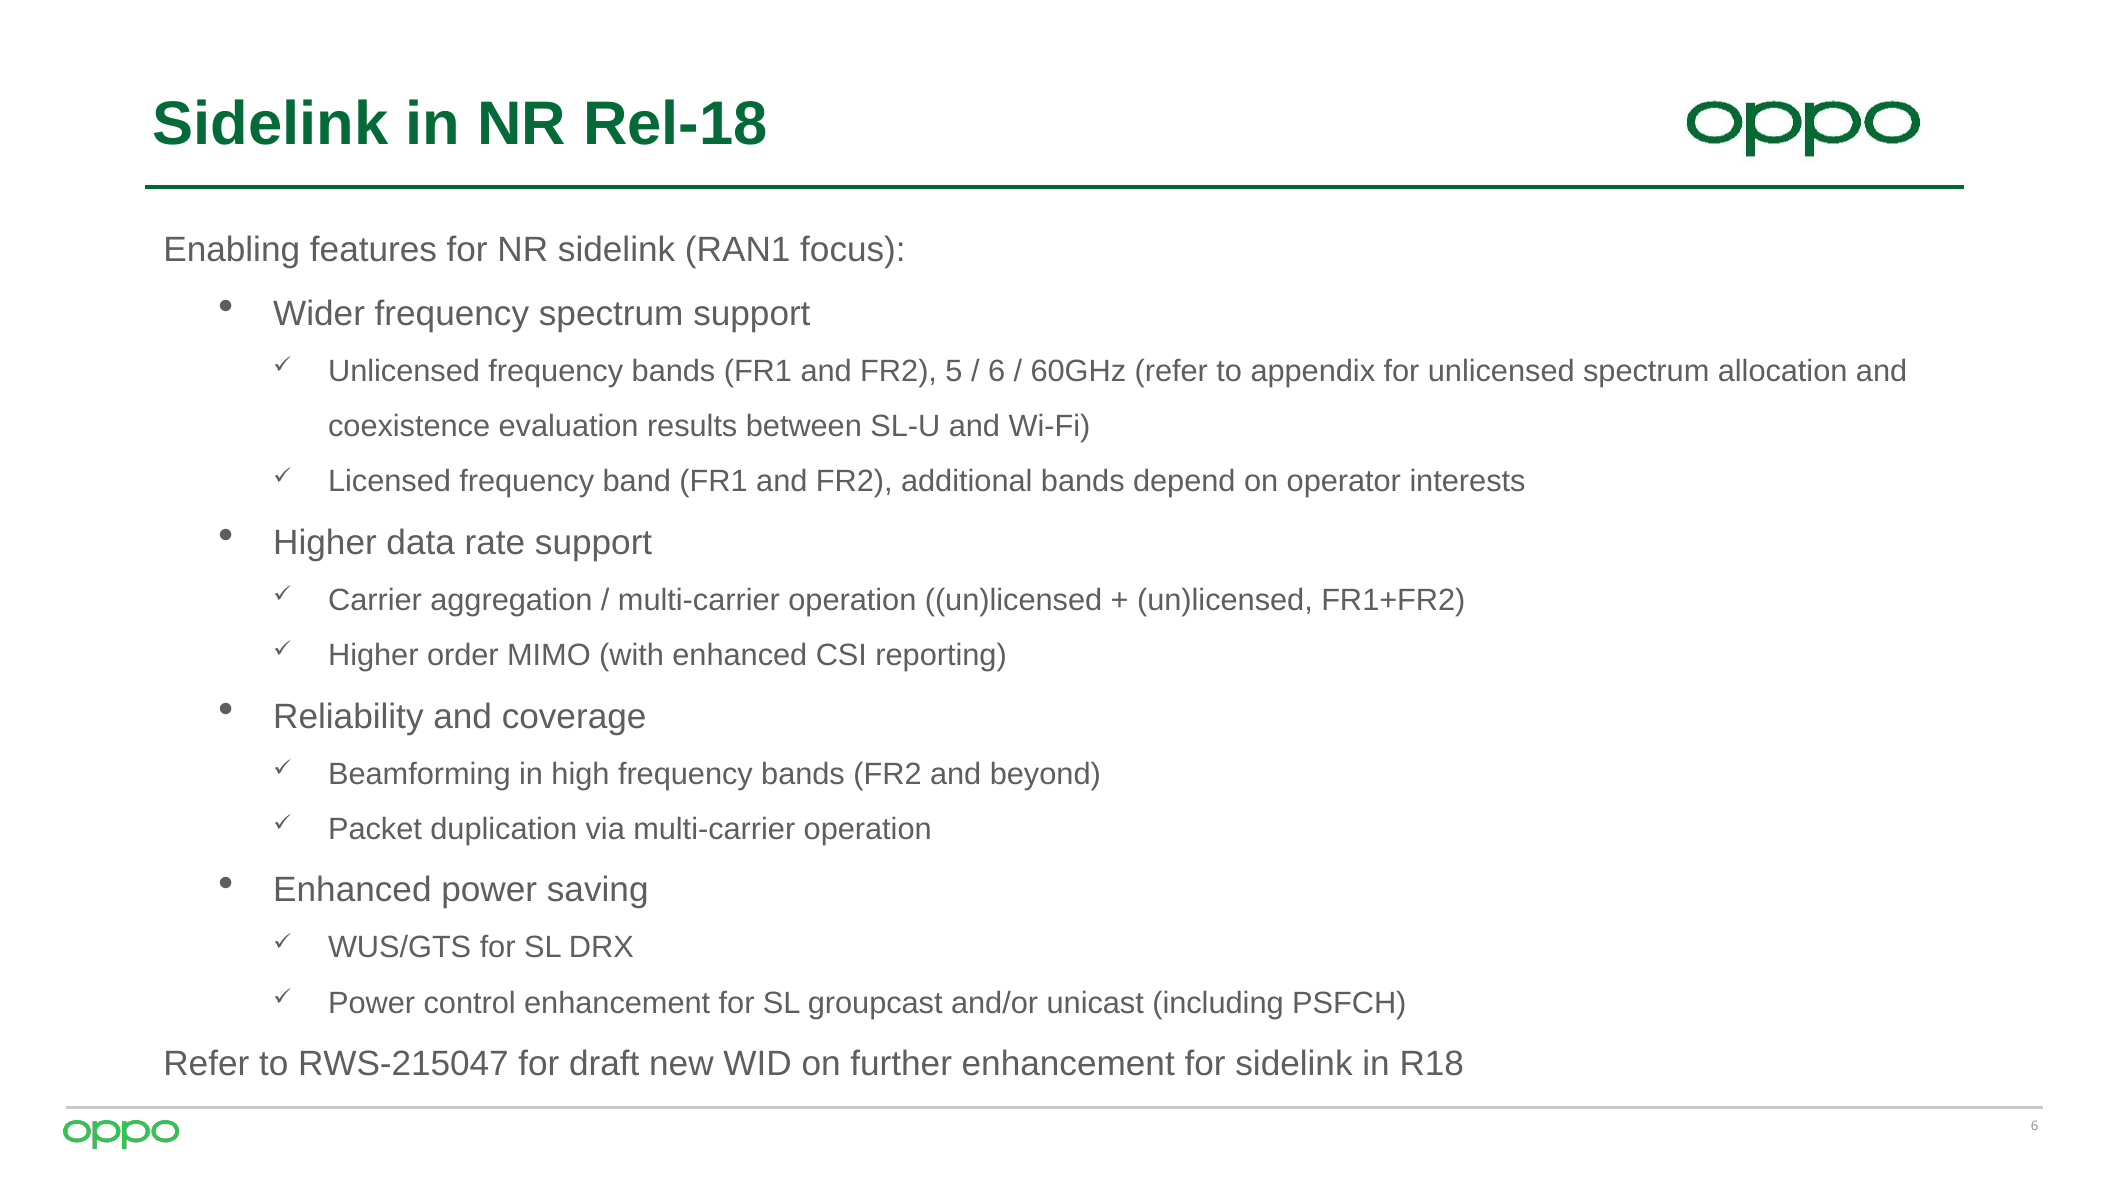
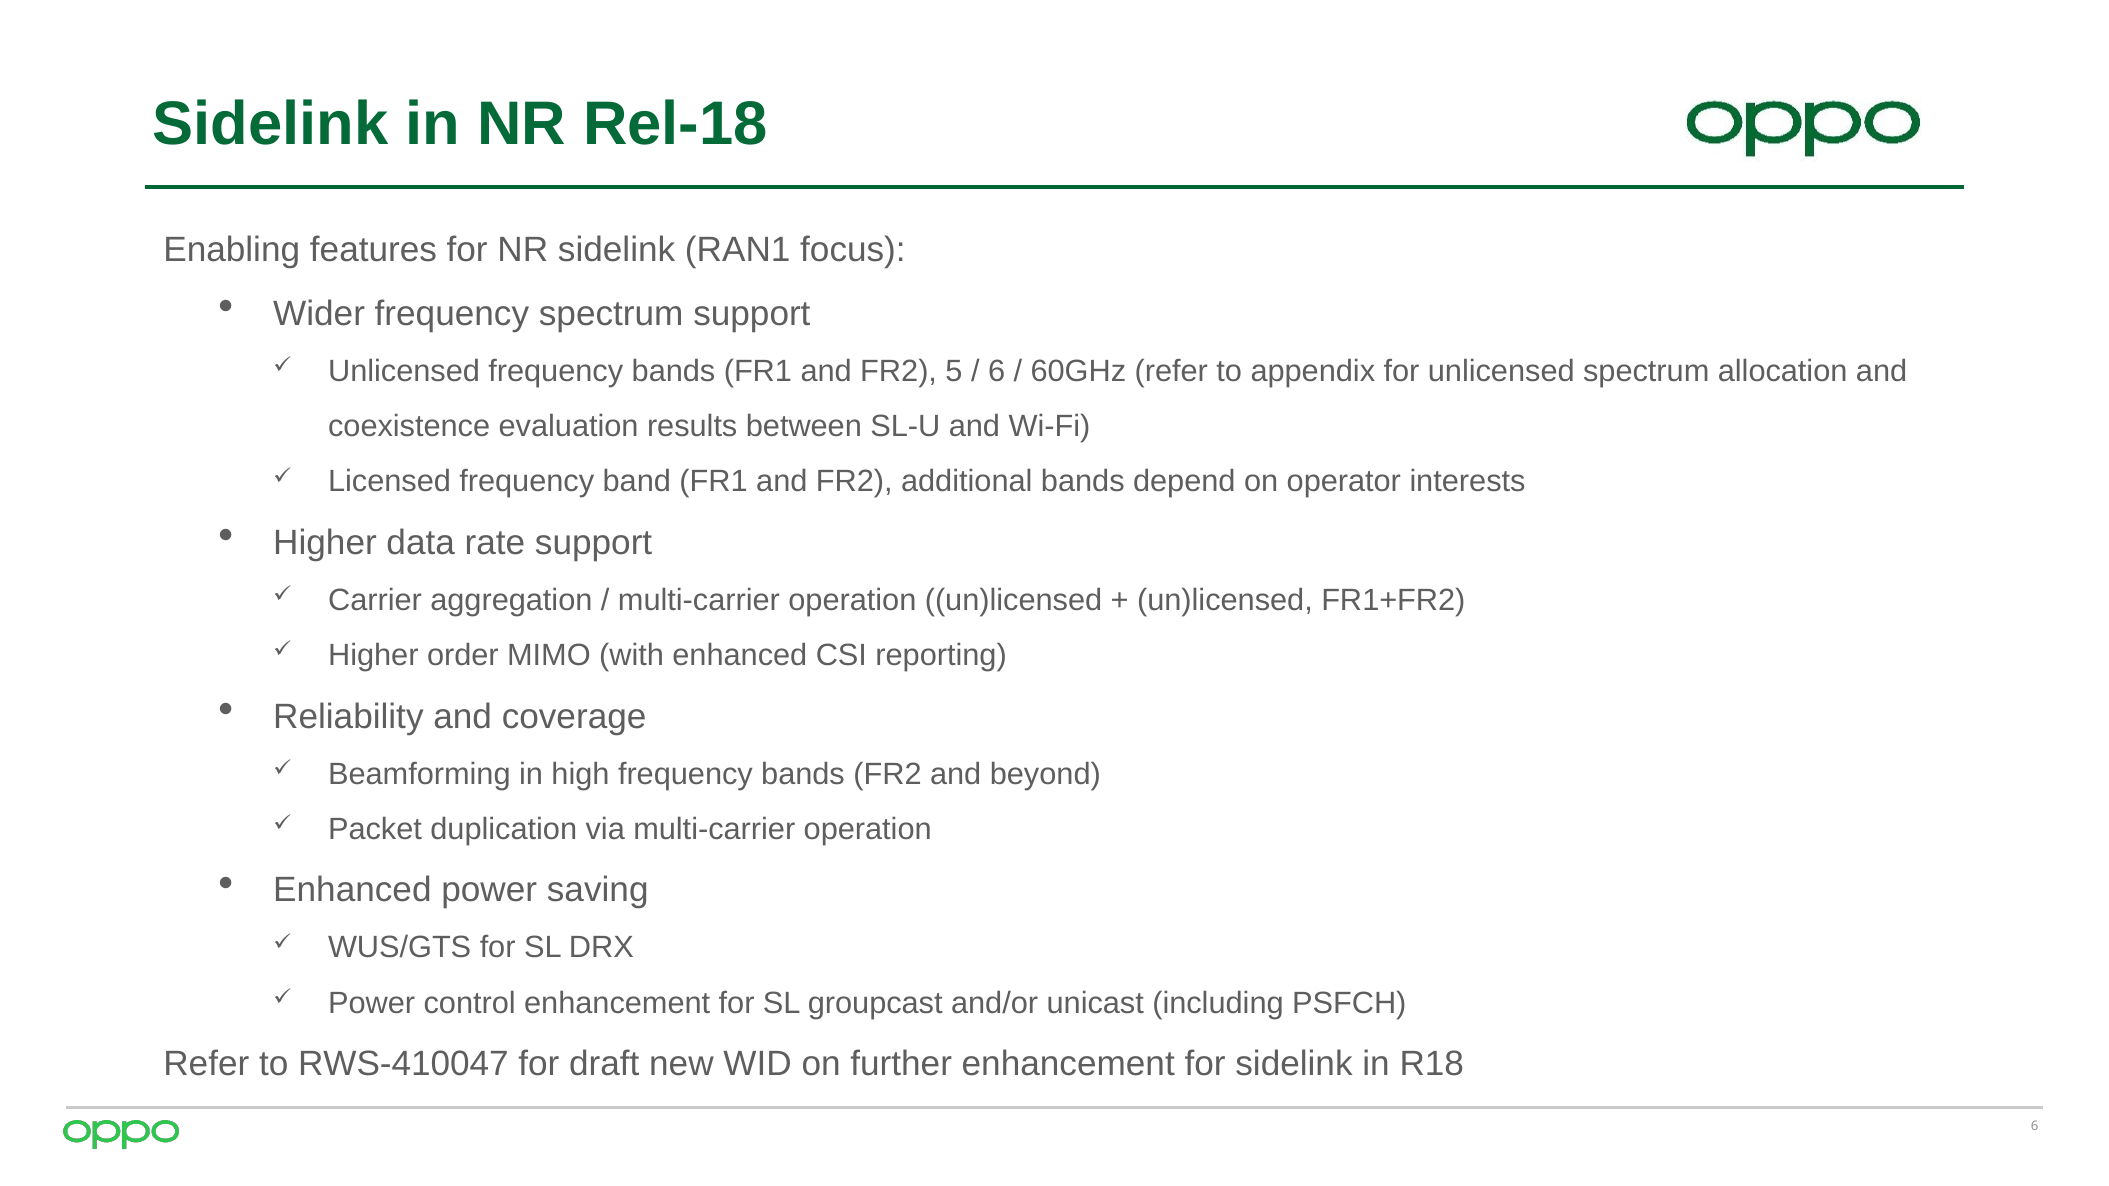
RWS-215047: RWS-215047 -> RWS-410047
